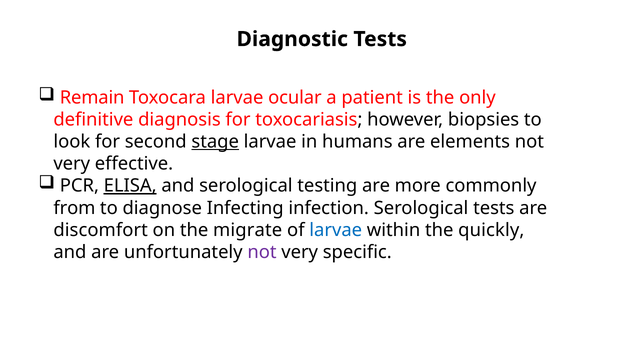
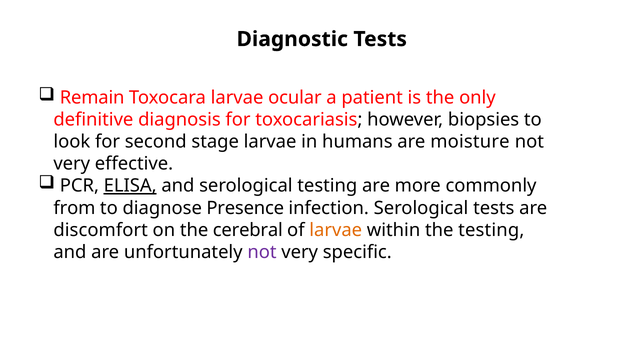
stage underline: present -> none
elements: elements -> moisture
Infecting: Infecting -> Presence
migrate: migrate -> cerebral
larvae at (336, 230) colour: blue -> orange
the quickly: quickly -> testing
